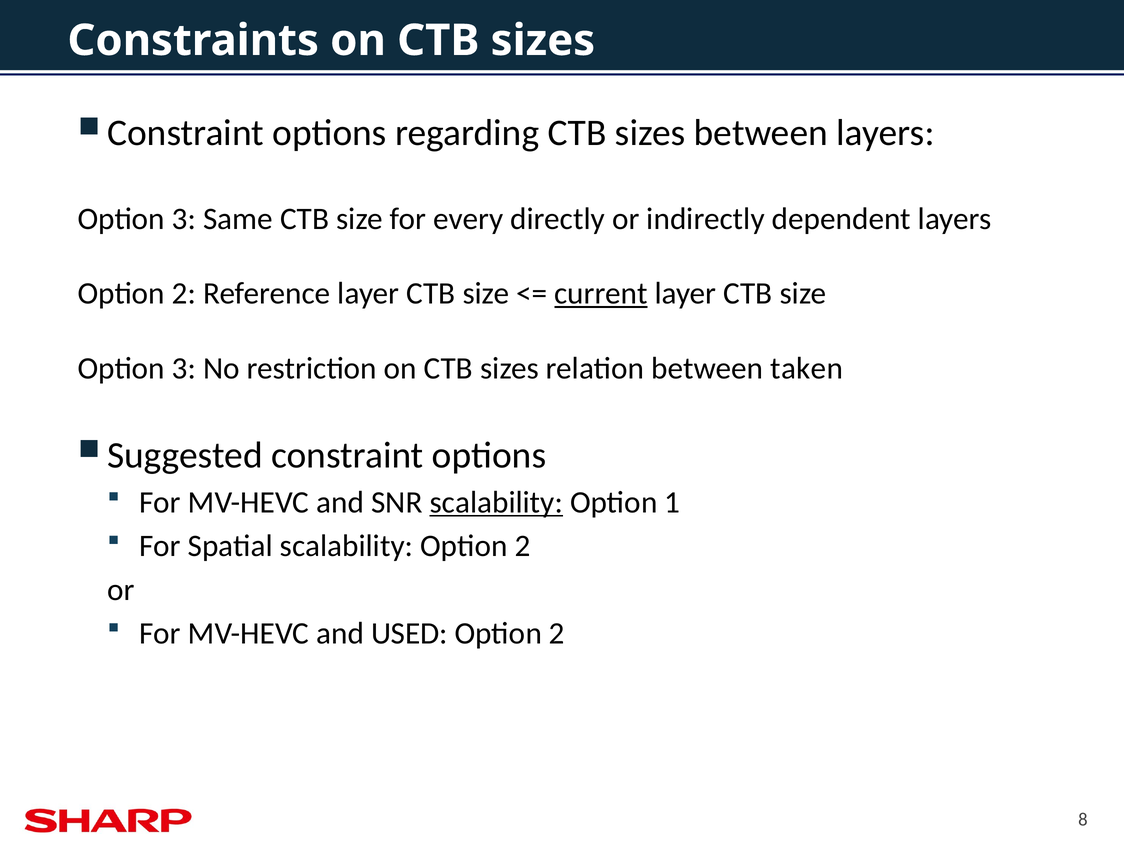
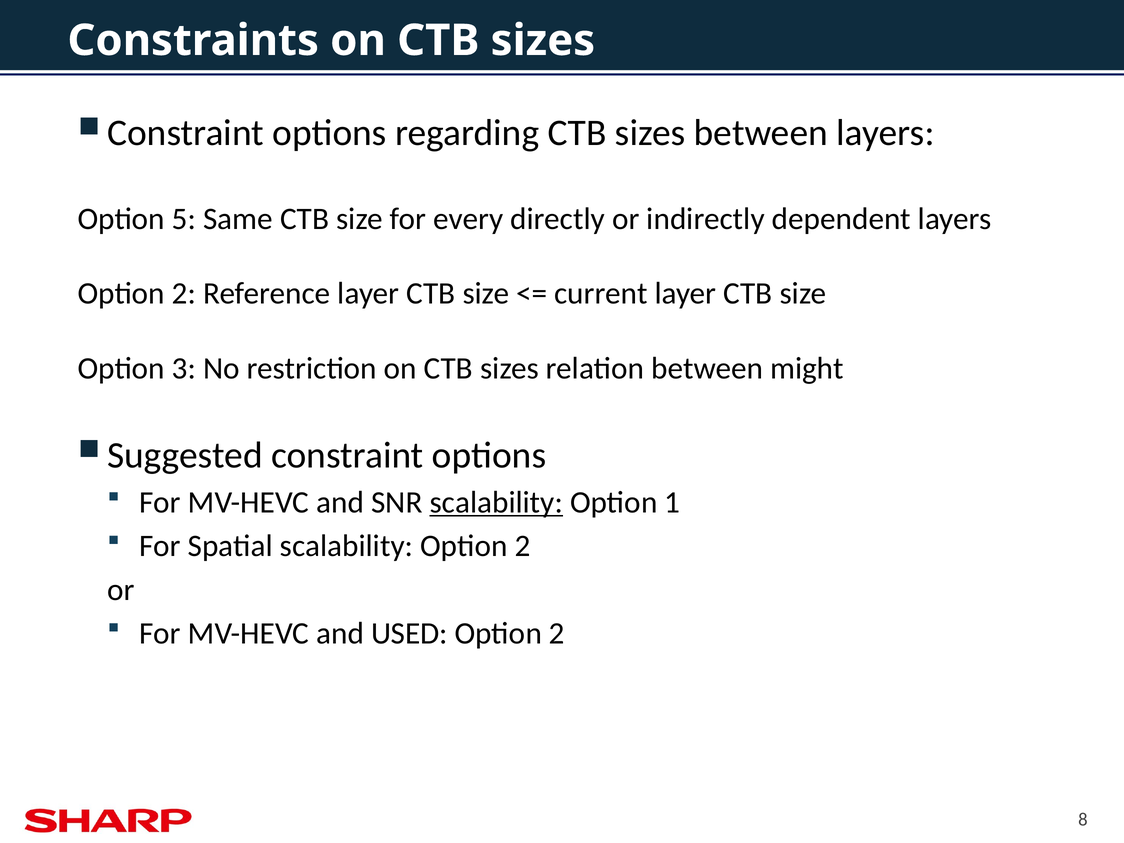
3 at (184, 219): 3 -> 5
current underline: present -> none
taken: taken -> might
